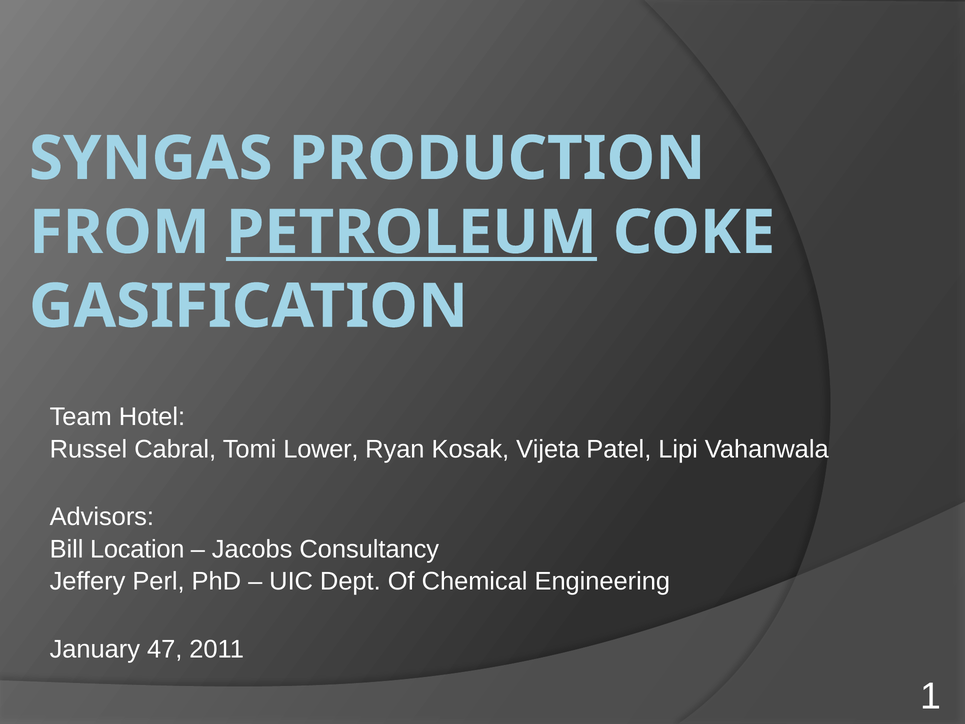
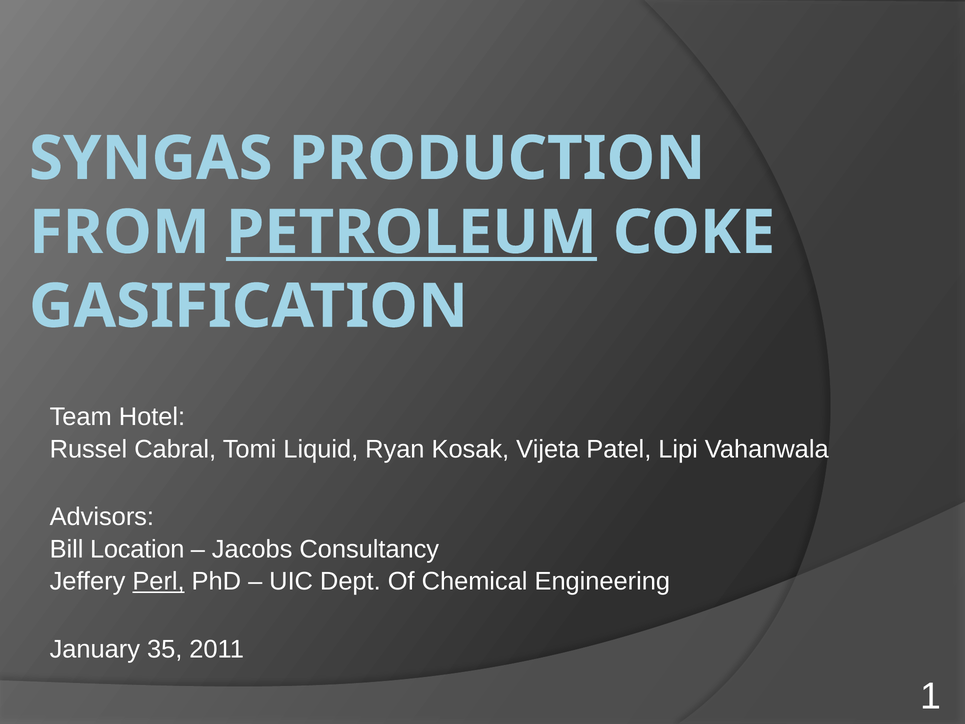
Lower: Lower -> Liquid
Perl underline: none -> present
47: 47 -> 35
